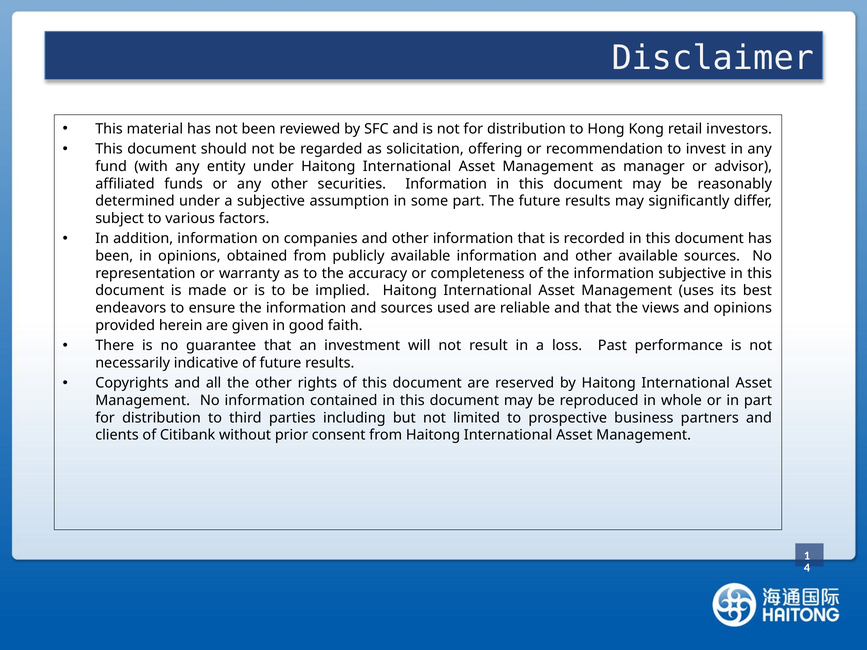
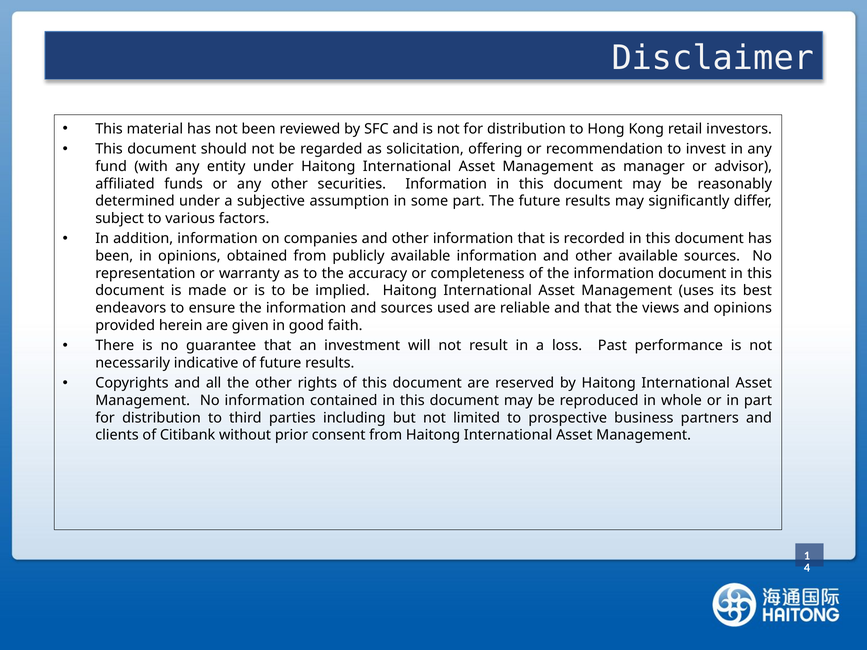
information subjective: subjective -> document
